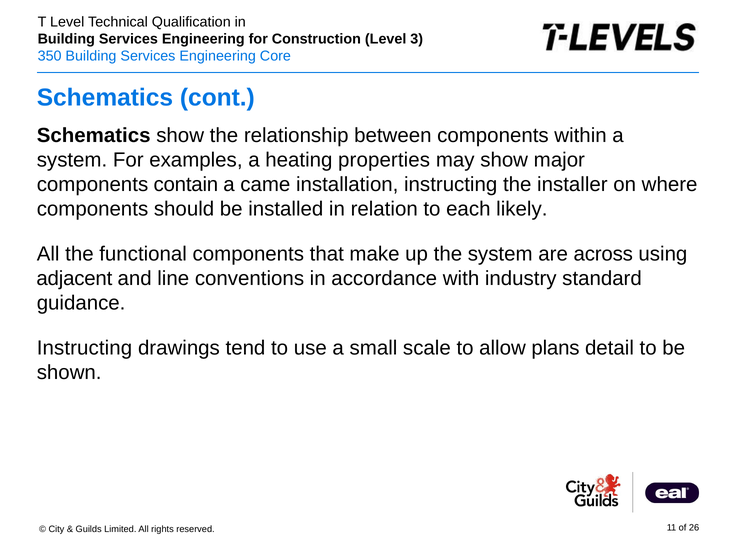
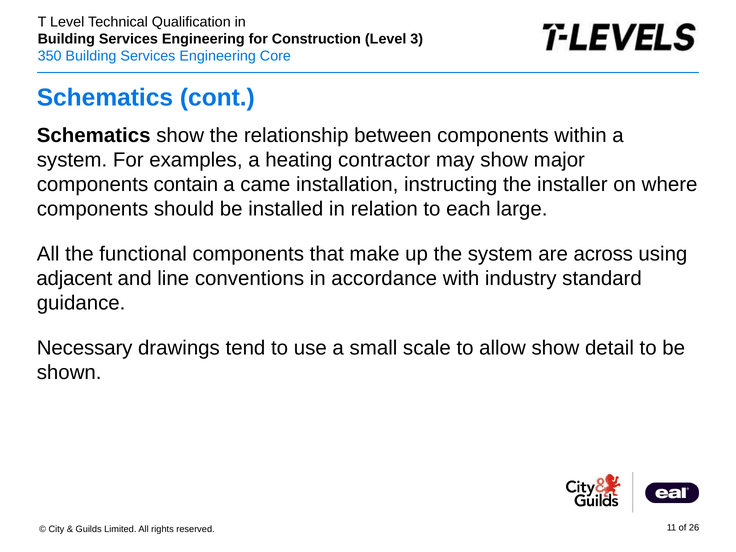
properties: properties -> contractor
likely: likely -> large
Instructing at (85, 348): Instructing -> Necessary
allow plans: plans -> show
